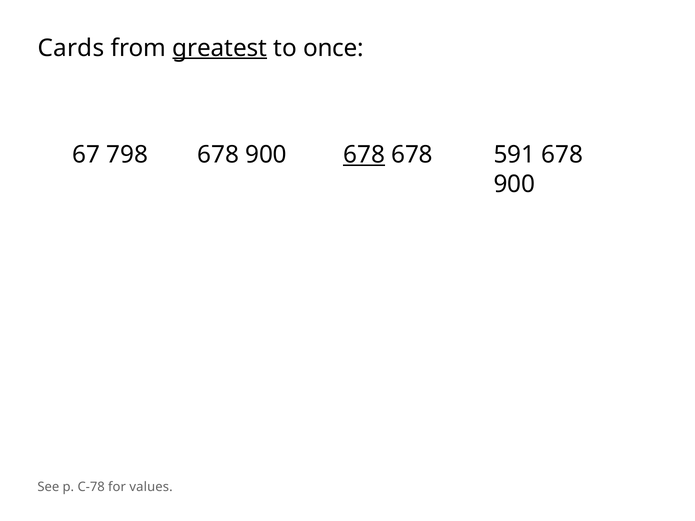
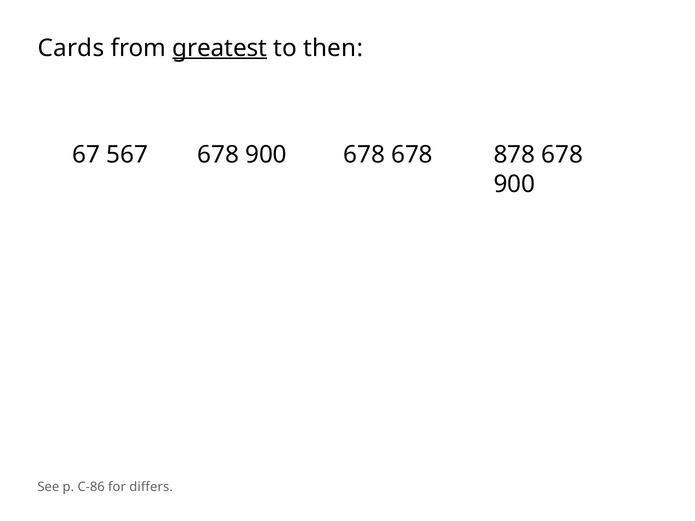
once: once -> then
798: 798 -> 567
678 at (364, 155) underline: present -> none
591: 591 -> 878
C-78: C-78 -> C-86
values: values -> differs
